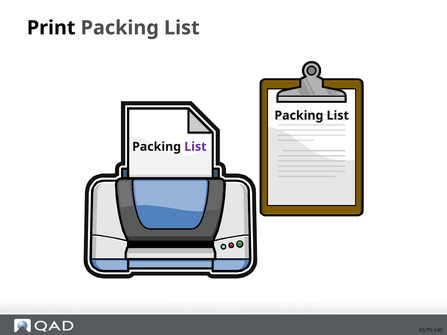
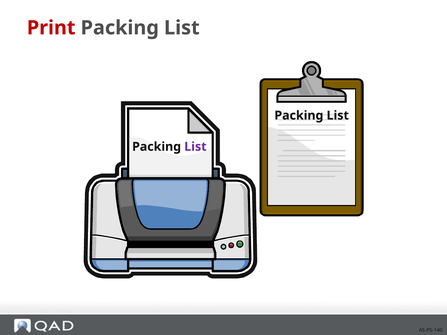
Print colour: black -> red
